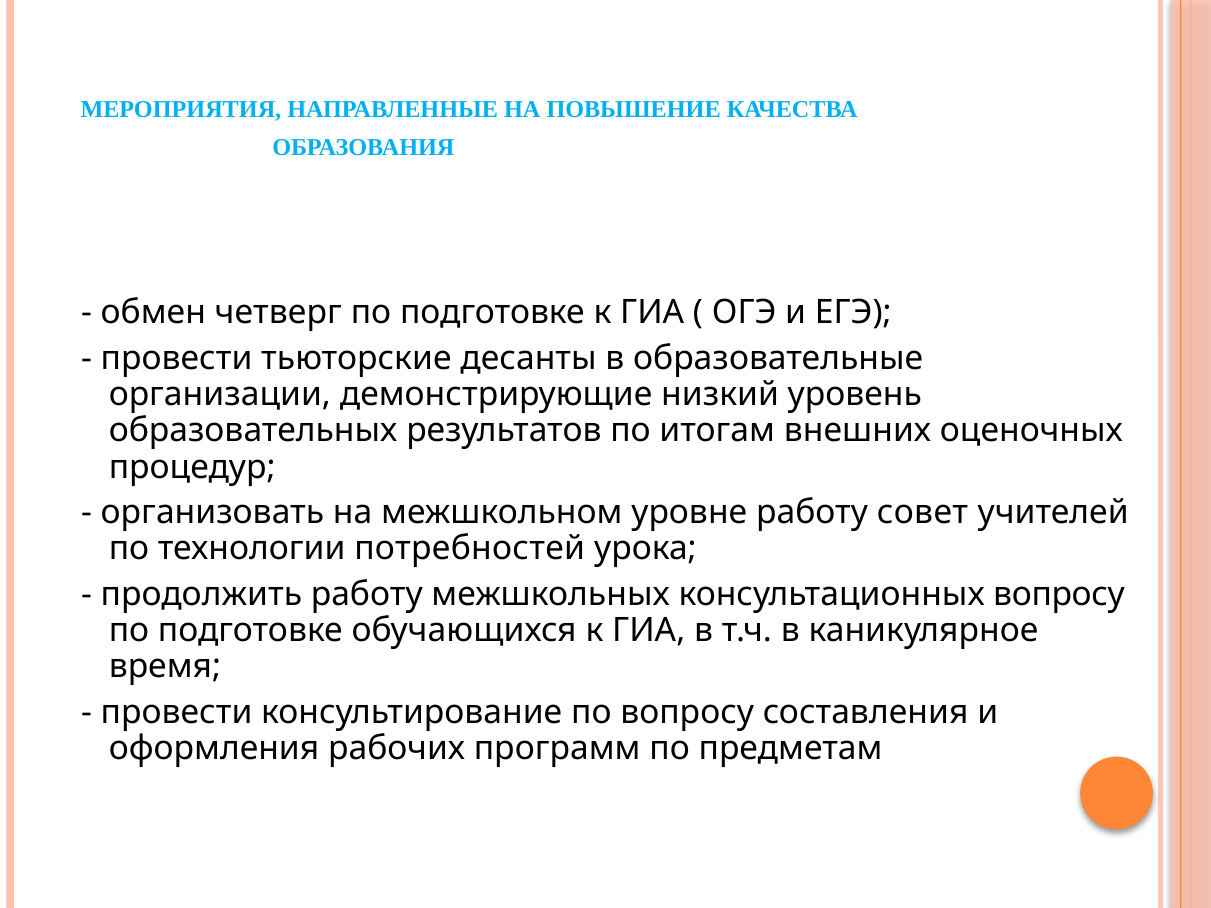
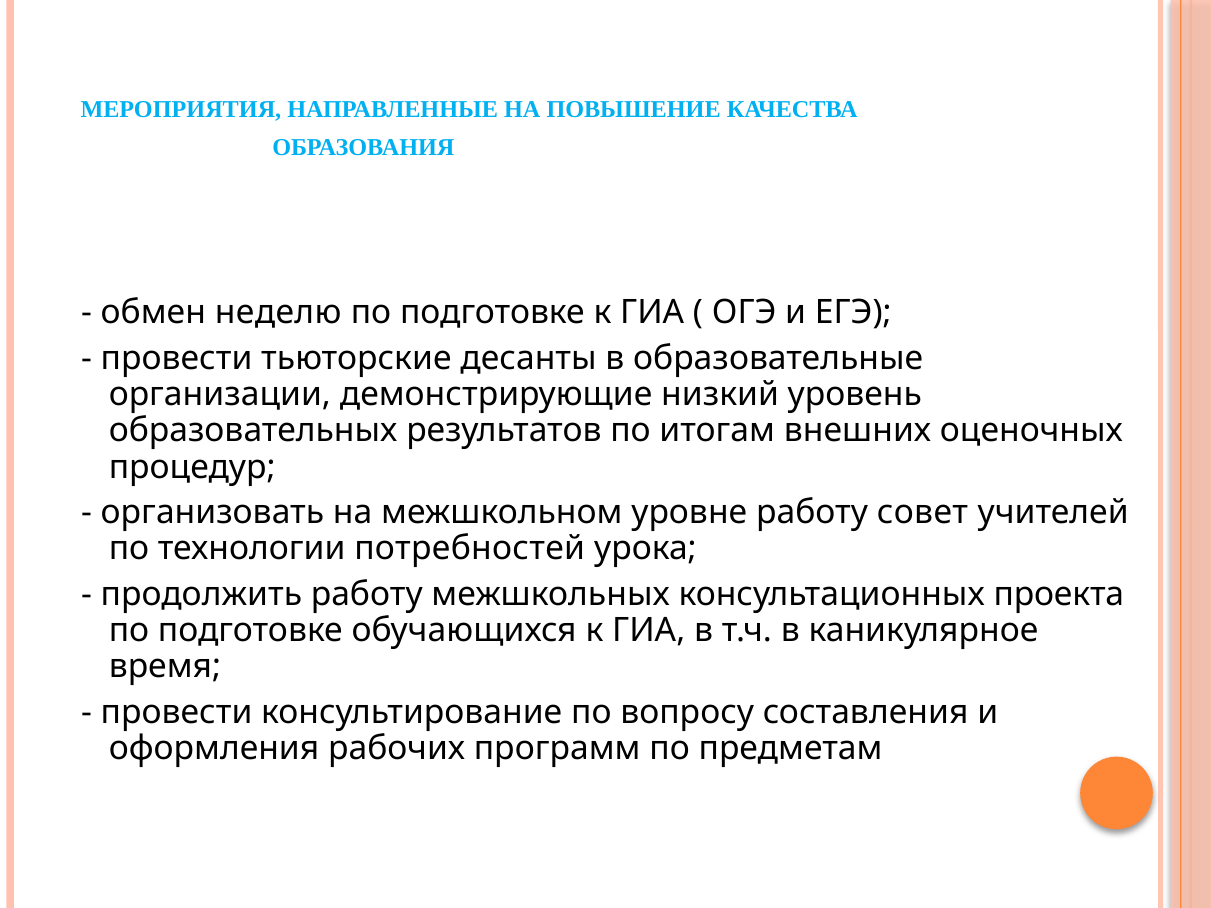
четверг: четверг -> неделю
консультационных вопросу: вопросу -> проекта
